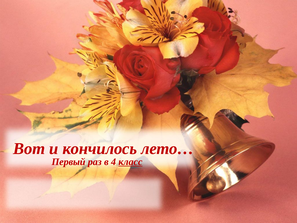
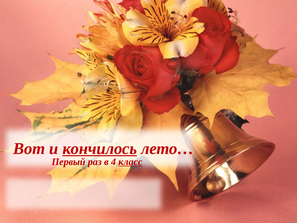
кончилось underline: none -> present
